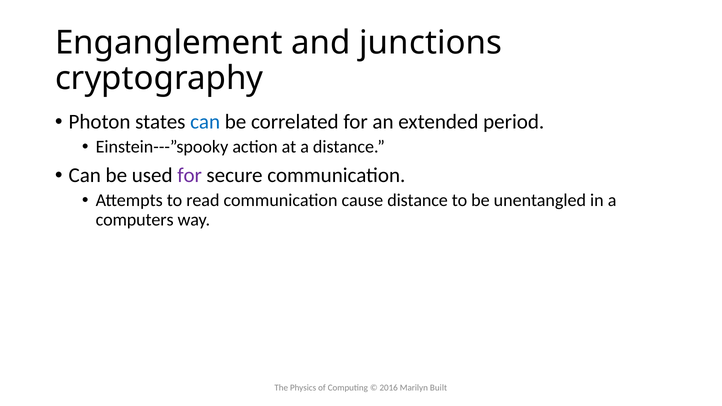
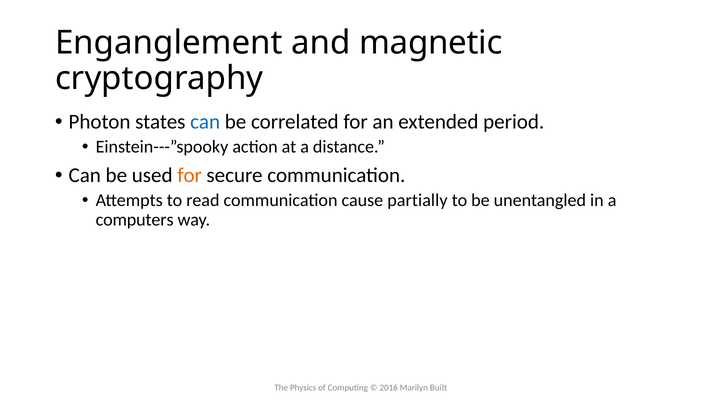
junctions: junctions -> magnetic
for at (190, 176) colour: purple -> orange
cause distance: distance -> partially
